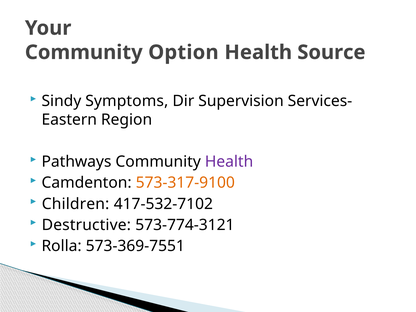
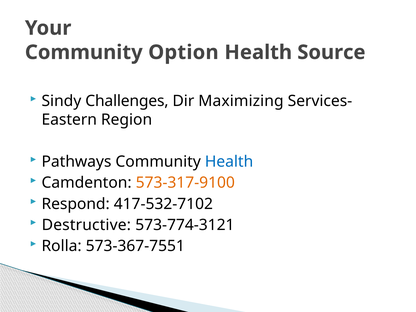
Symptoms: Symptoms -> Challenges
Supervision: Supervision -> Maximizing
Health at (229, 162) colour: purple -> blue
Children: Children -> Respond
573-369-7551: 573-369-7551 -> 573-367-7551
